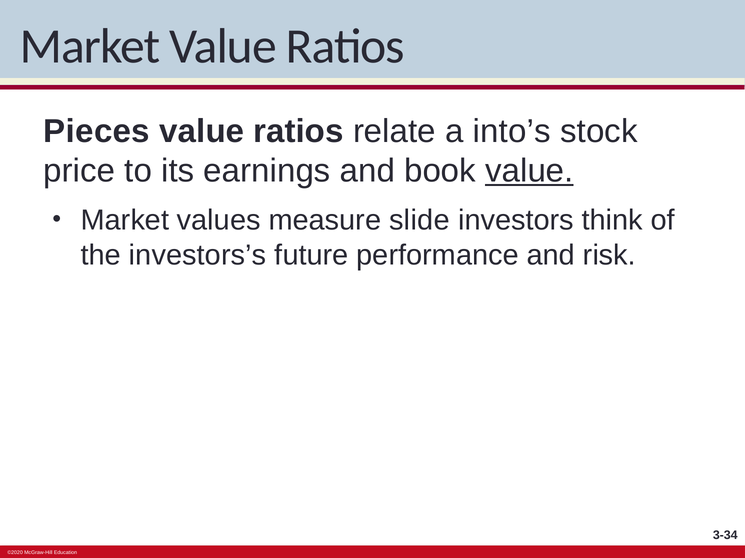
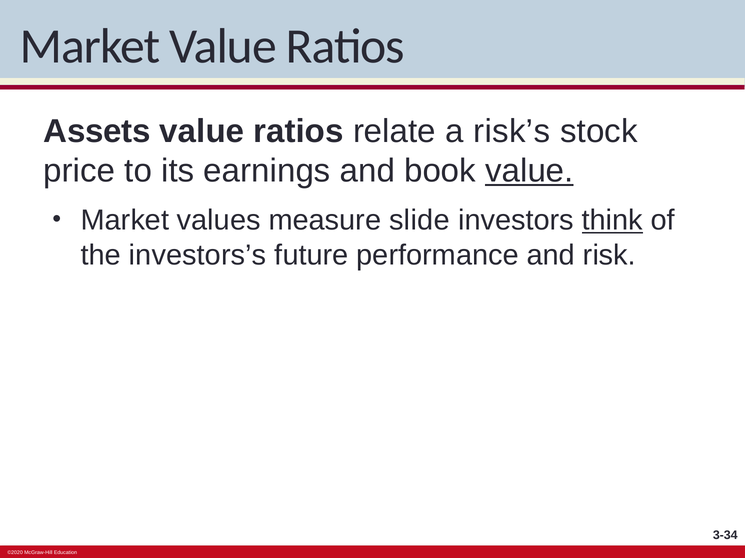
Pieces: Pieces -> Assets
into’s: into’s -> risk’s
think underline: none -> present
